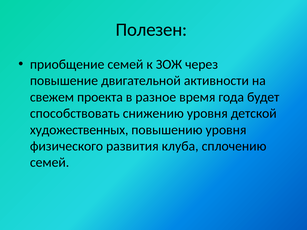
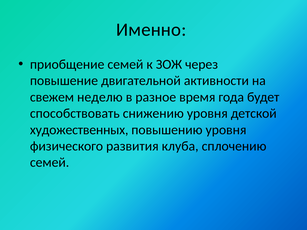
Полезен: Полезен -> Именно
проекта: проекта -> неделю
